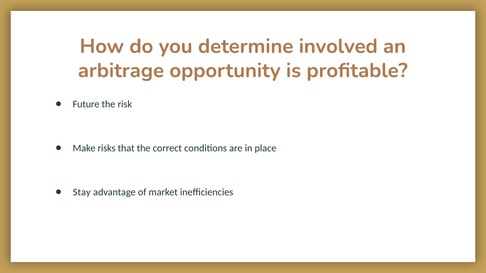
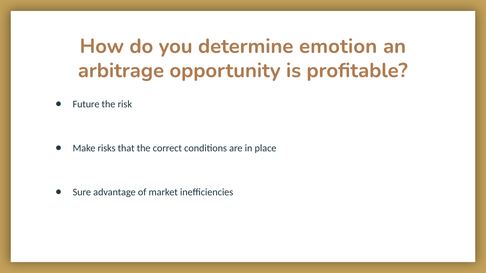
involved: involved -> emotion
Stay: Stay -> Sure
